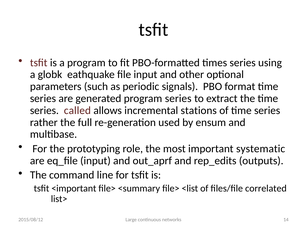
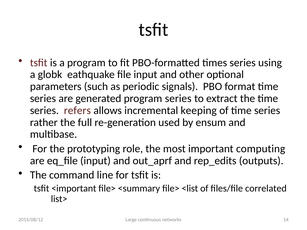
called: called -> refers
stations: stations -> keeping
systematic: systematic -> computing
